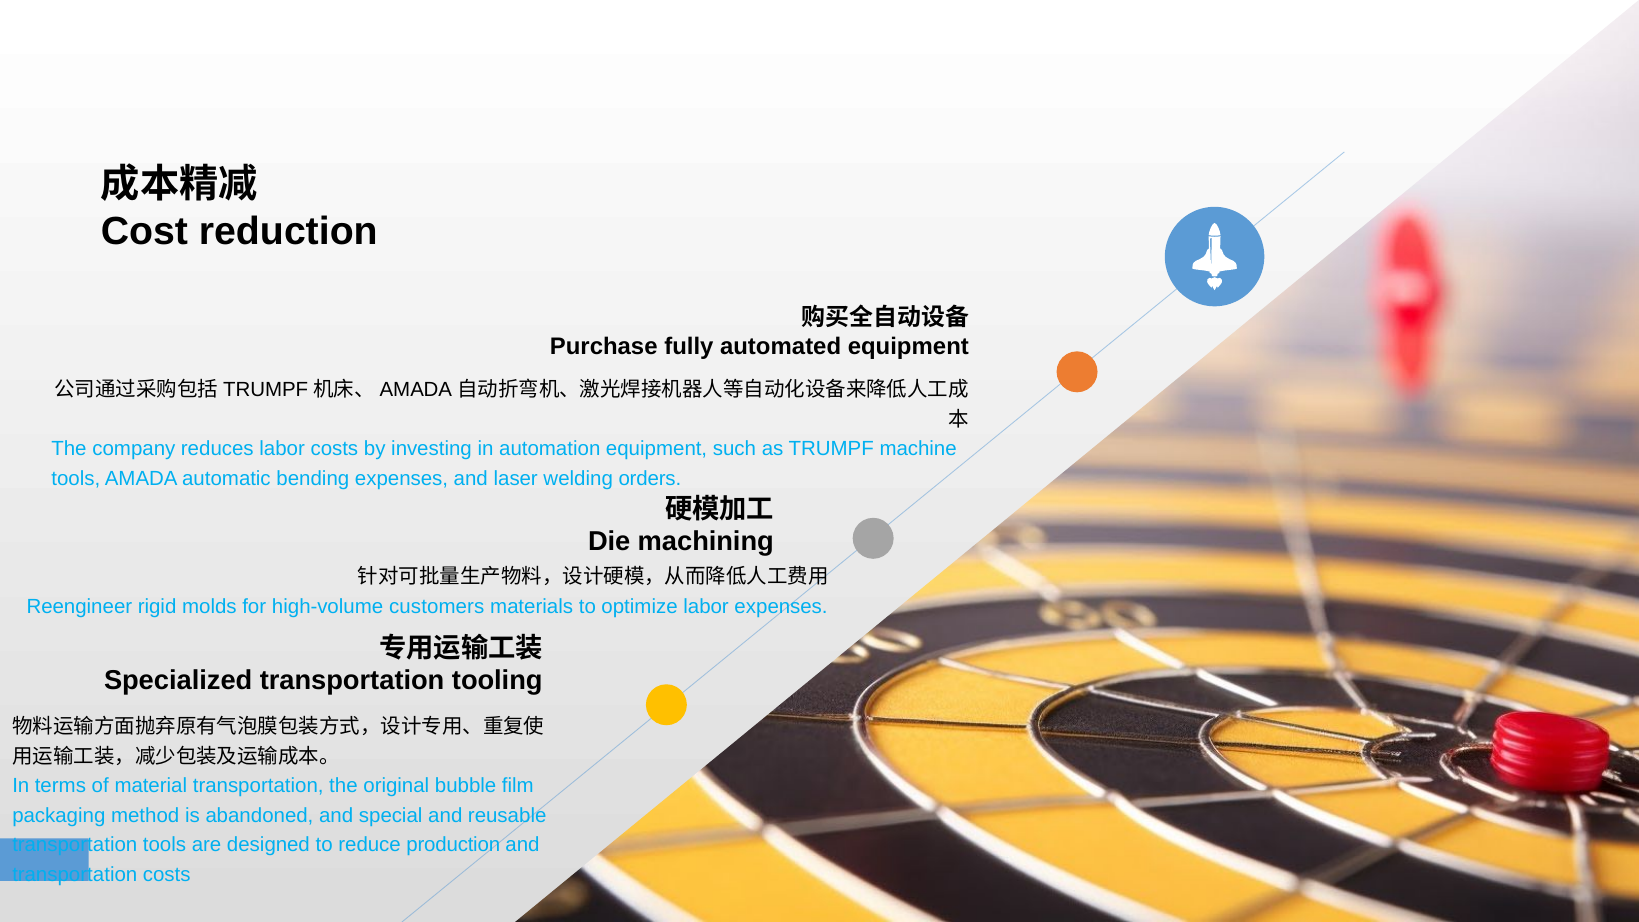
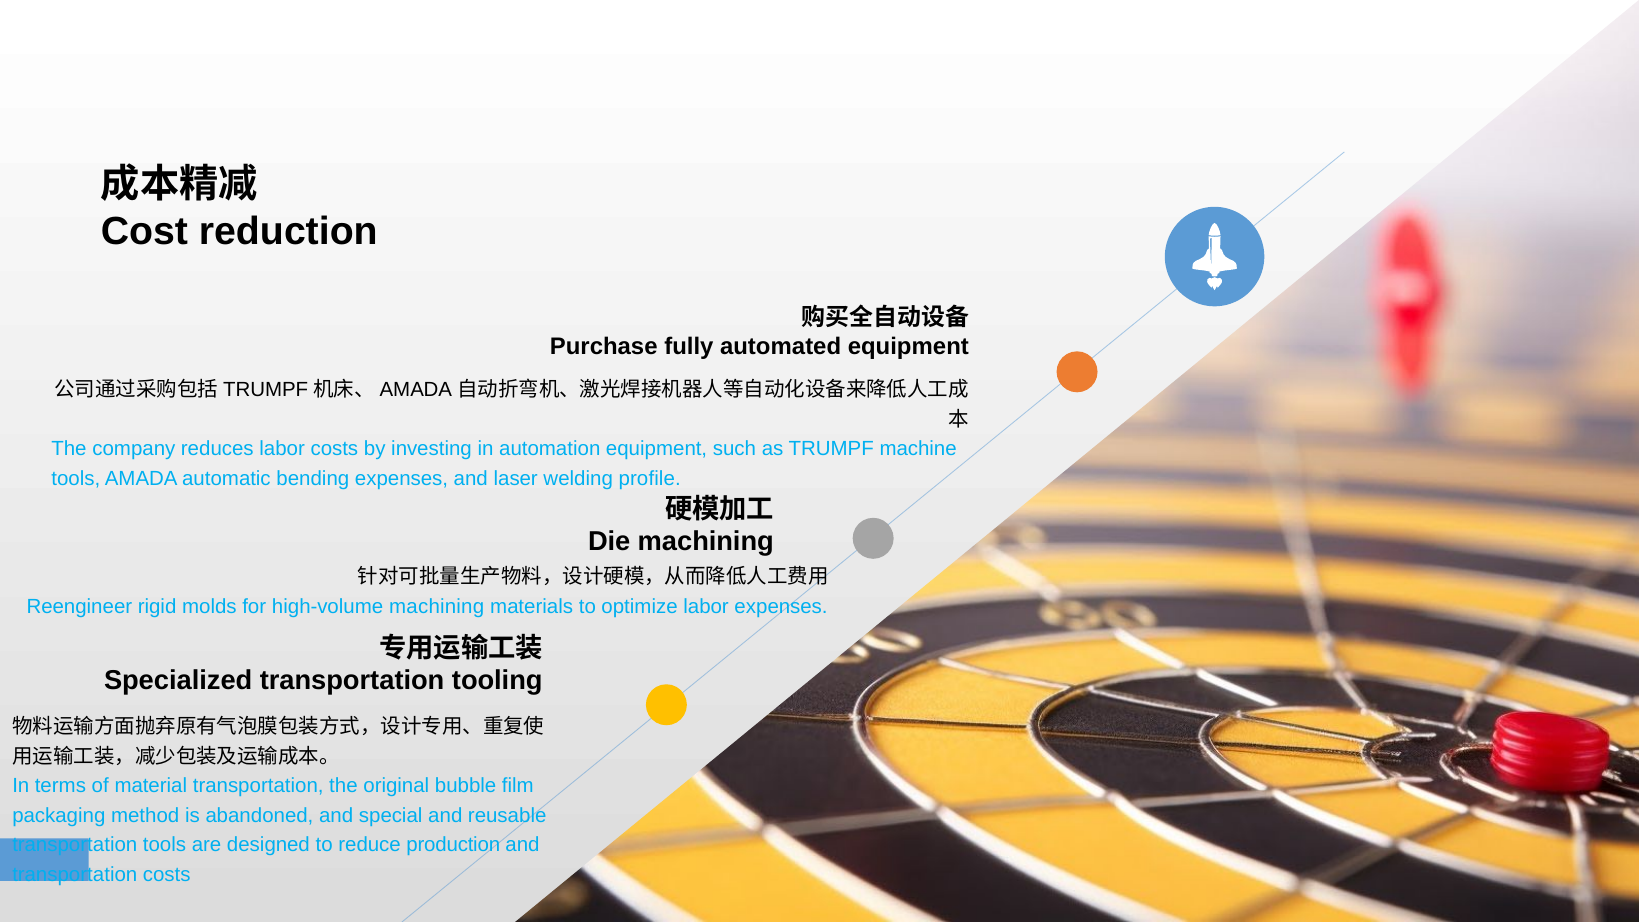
orders: orders -> profile
high-volume customers: customers -> machining
